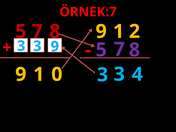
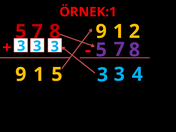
ÖRNEK:7: ÖRNEK:7 -> ÖRNEK:1
9 at (55, 47): 9 -> 3
1 0: 0 -> 5
